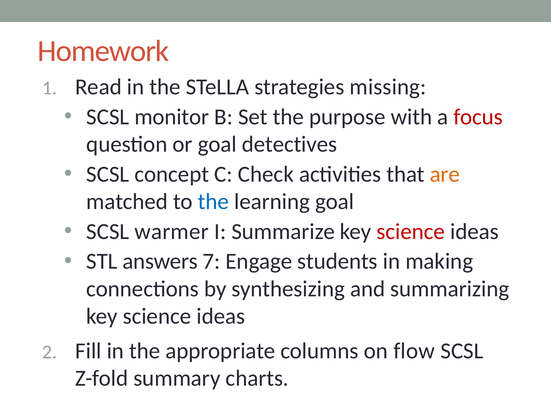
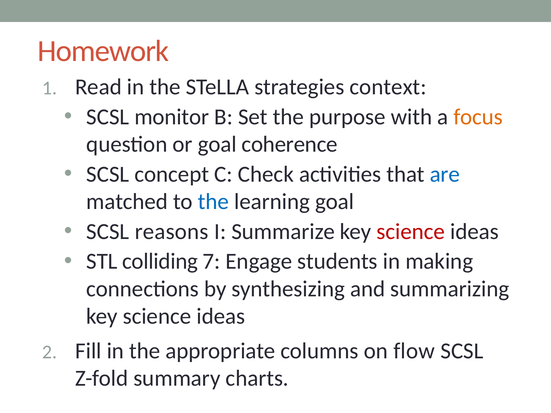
missing: missing -> context
focus colour: red -> orange
detectives: detectives -> coherence
are colour: orange -> blue
warmer: warmer -> reasons
answers: answers -> colliding
